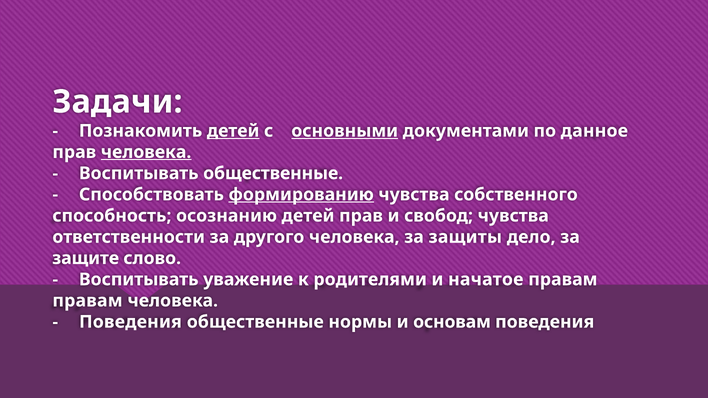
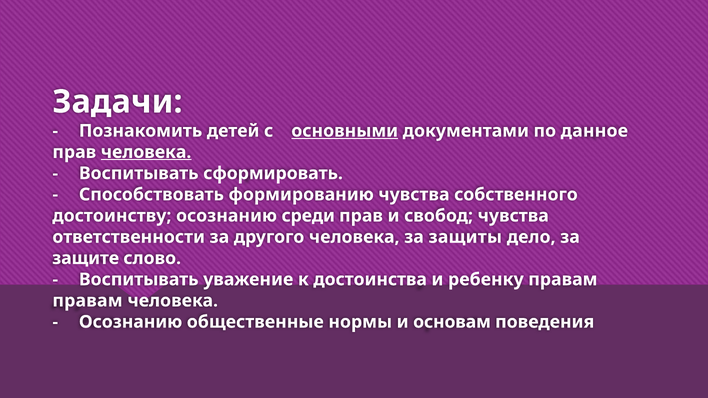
детей at (233, 131) underline: present -> none
Воспитывать общественные: общественные -> сформировать
формированию underline: present -> none
способность: способность -> достоинству
осознанию детей: детей -> среди
родителями: родителями -> достоинства
начатое: начатое -> ребенку
Поведения at (130, 322): Поведения -> Осознанию
